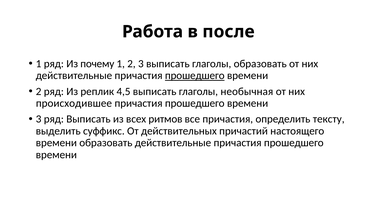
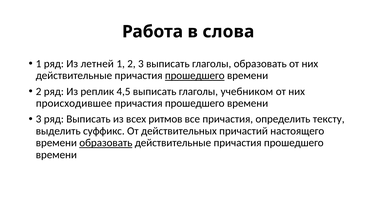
после: после -> слова
почему: почему -> летней
необычная: необычная -> учебником
образовать at (106, 143) underline: none -> present
